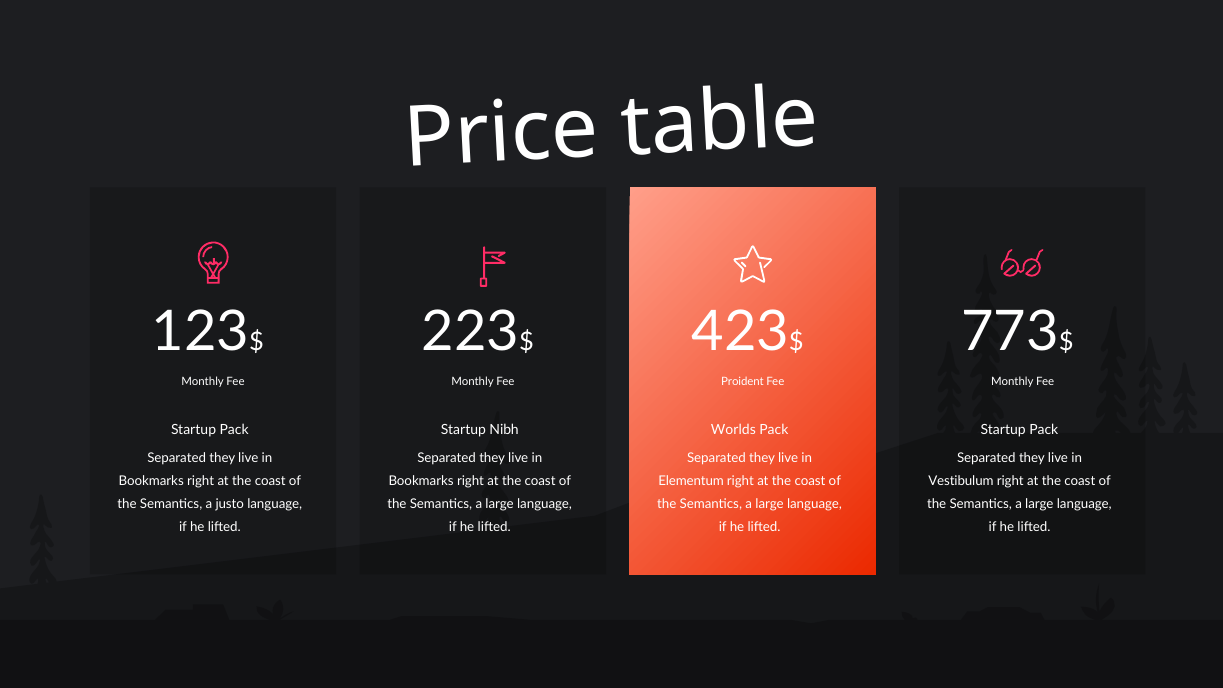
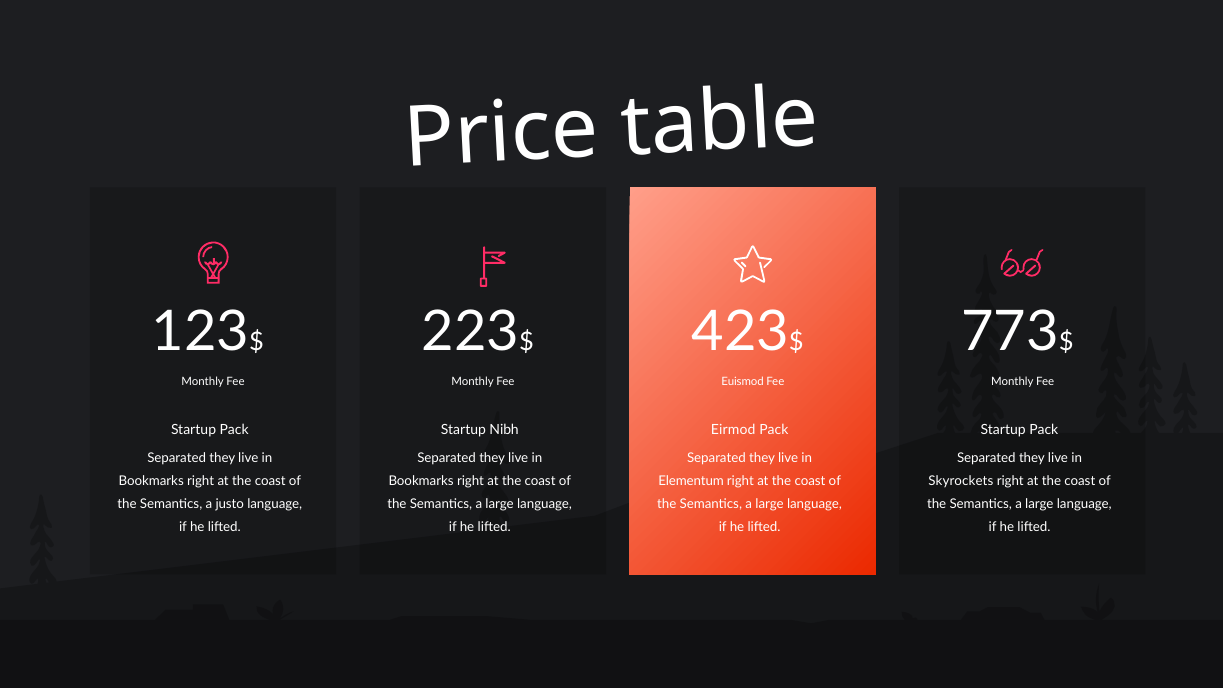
Proident: Proident -> Euismod
Worlds: Worlds -> Eirmod
Vestibulum: Vestibulum -> Skyrockets
